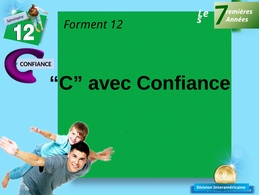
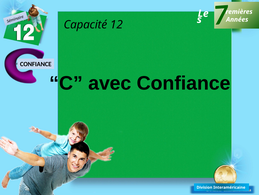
Forment: Forment -> Capacité
